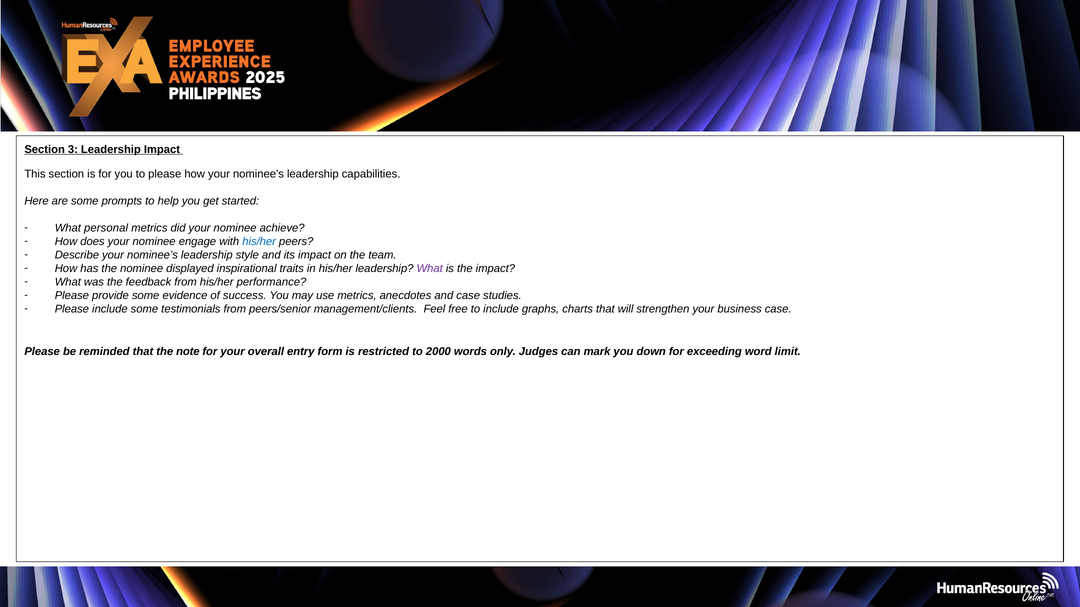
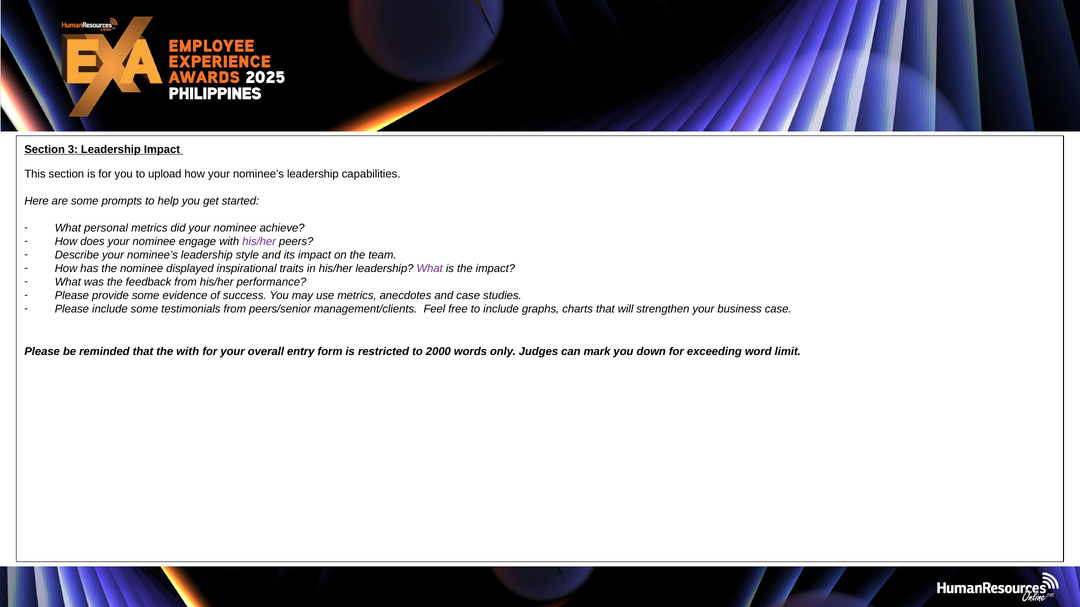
to please: please -> upload
his/her at (259, 242) colour: blue -> purple
the note: note -> with
